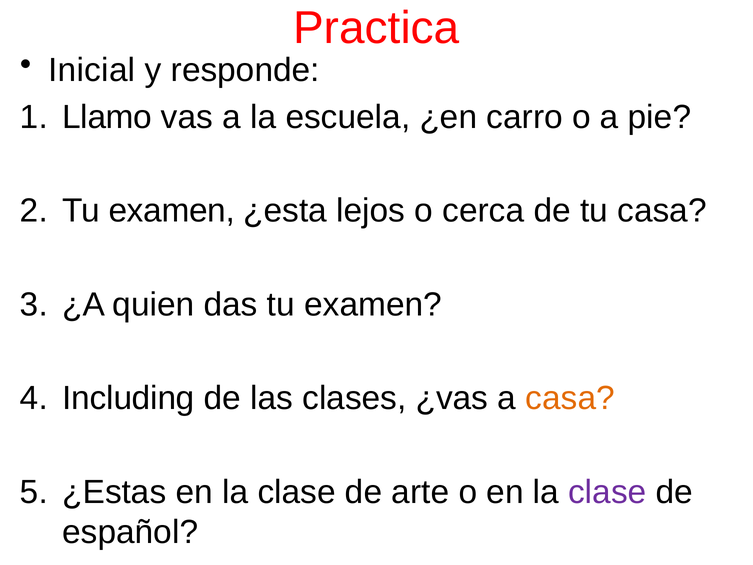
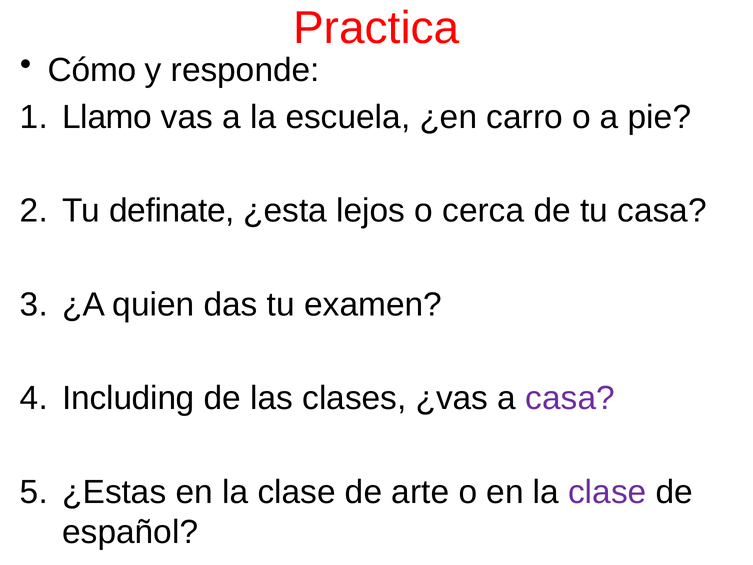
Inicial: Inicial -> Cómo
examen at (172, 211): examen -> definate
casa at (570, 398) colour: orange -> purple
